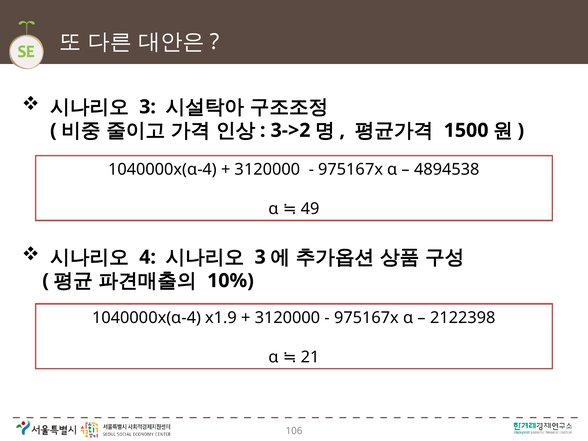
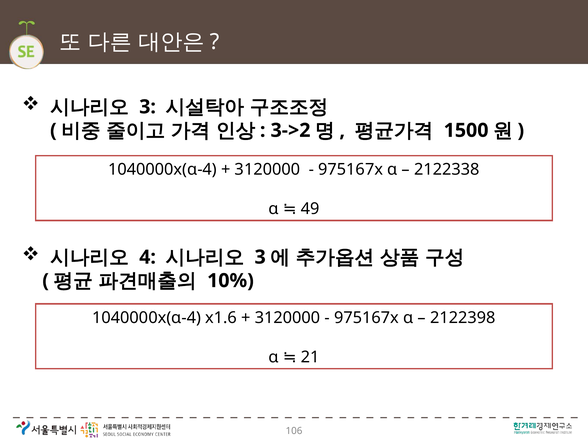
4894538: 4894538 -> 2122338
x1.9: x1.9 -> x1.6
